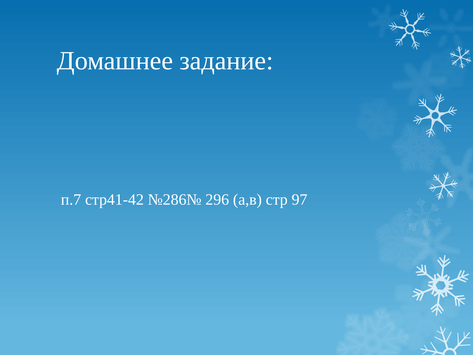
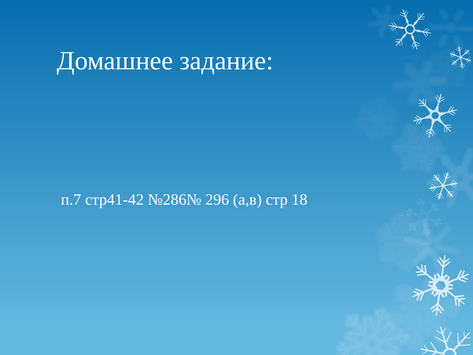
97: 97 -> 18
